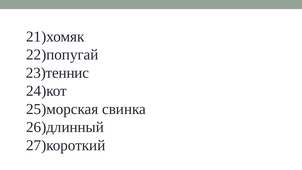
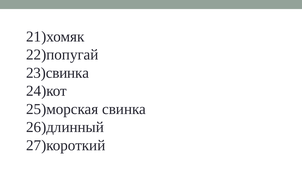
23)теннис: 23)теннис -> 23)свинка
